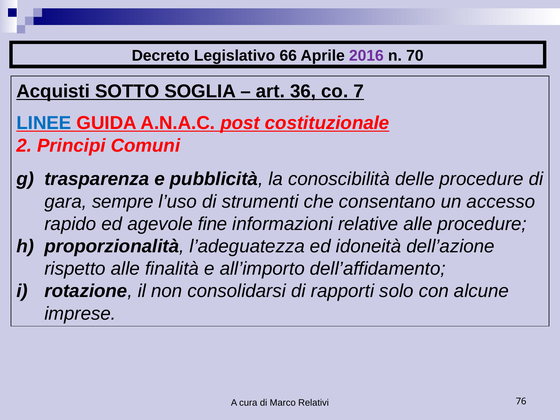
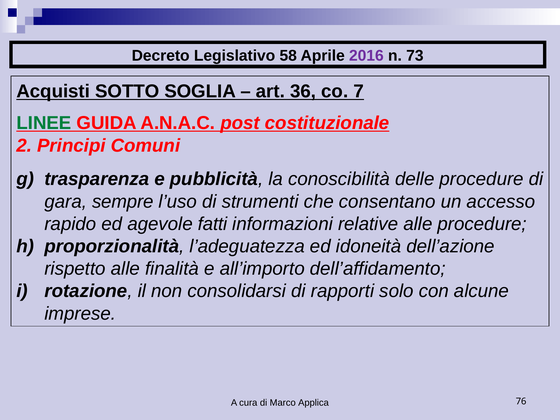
66: 66 -> 58
70: 70 -> 73
LINEE colour: blue -> green
fine: fine -> fatti
Relativi: Relativi -> Applica
